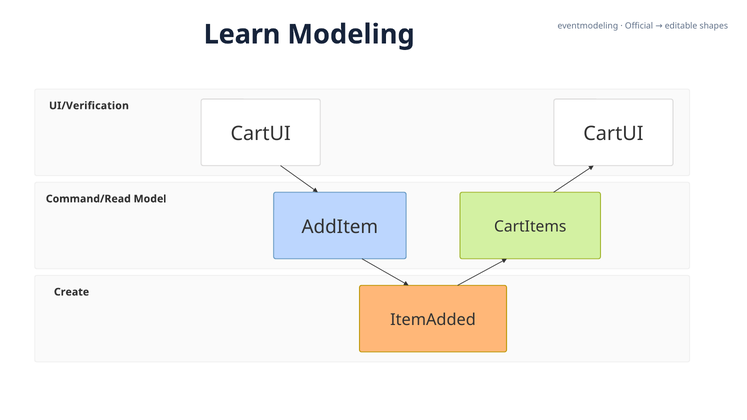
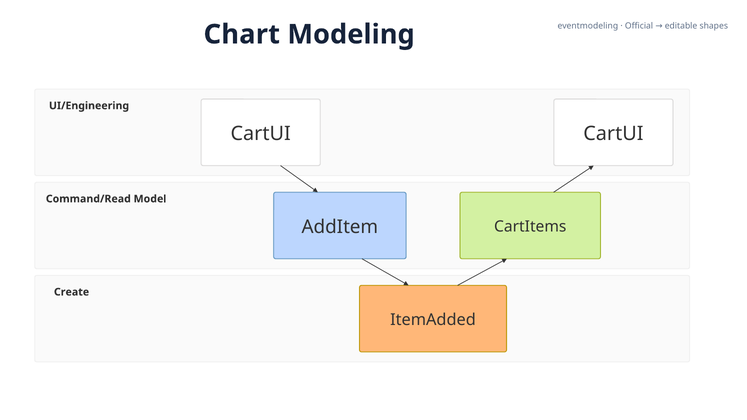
Learn: Learn -> Chart
UI/Verification: UI/Verification -> UI/Engineering
